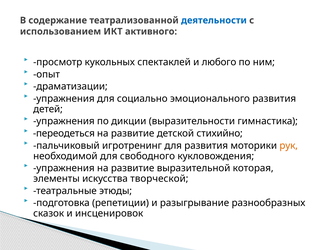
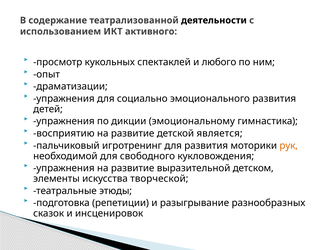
деятельности colour: blue -> black
выразительности: выразительности -> эмоциональному
переодеться: переодеться -> восприятию
стихийно: стихийно -> является
которая: которая -> детском
